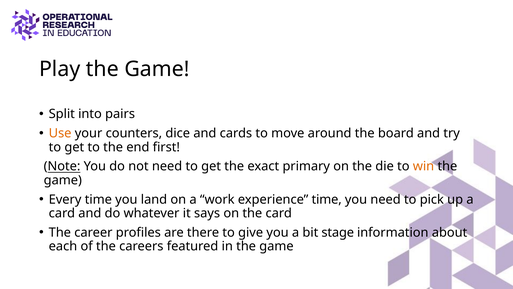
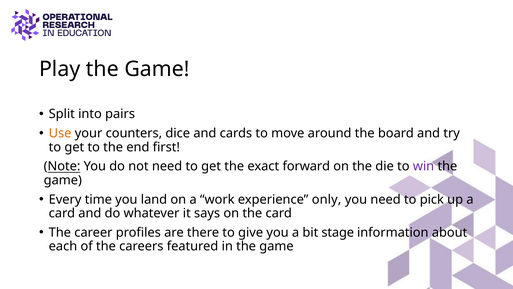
primary: primary -> forward
win colour: orange -> purple
experience time: time -> only
